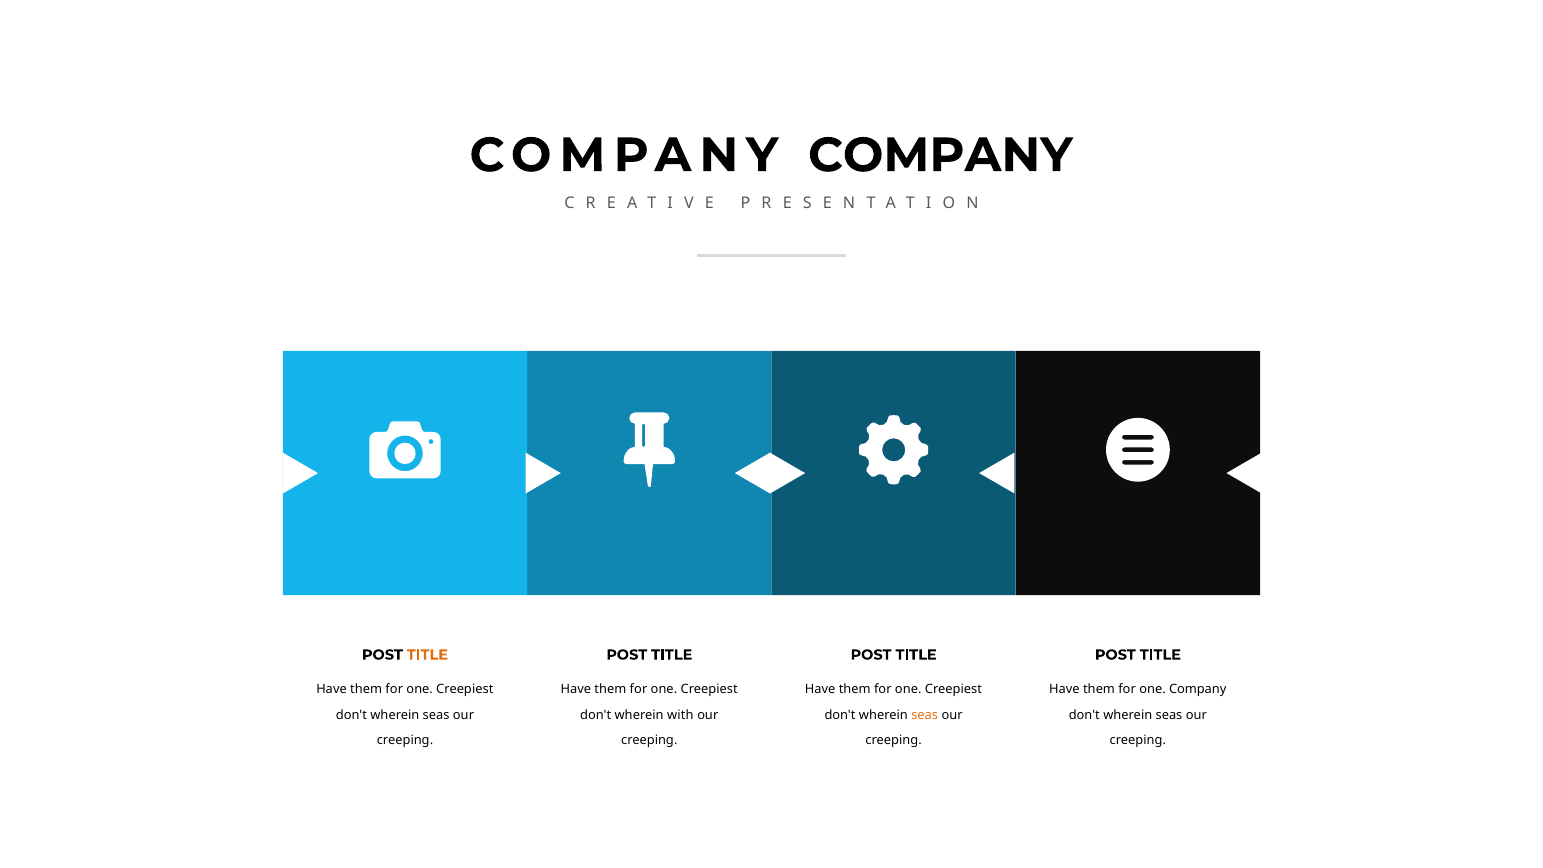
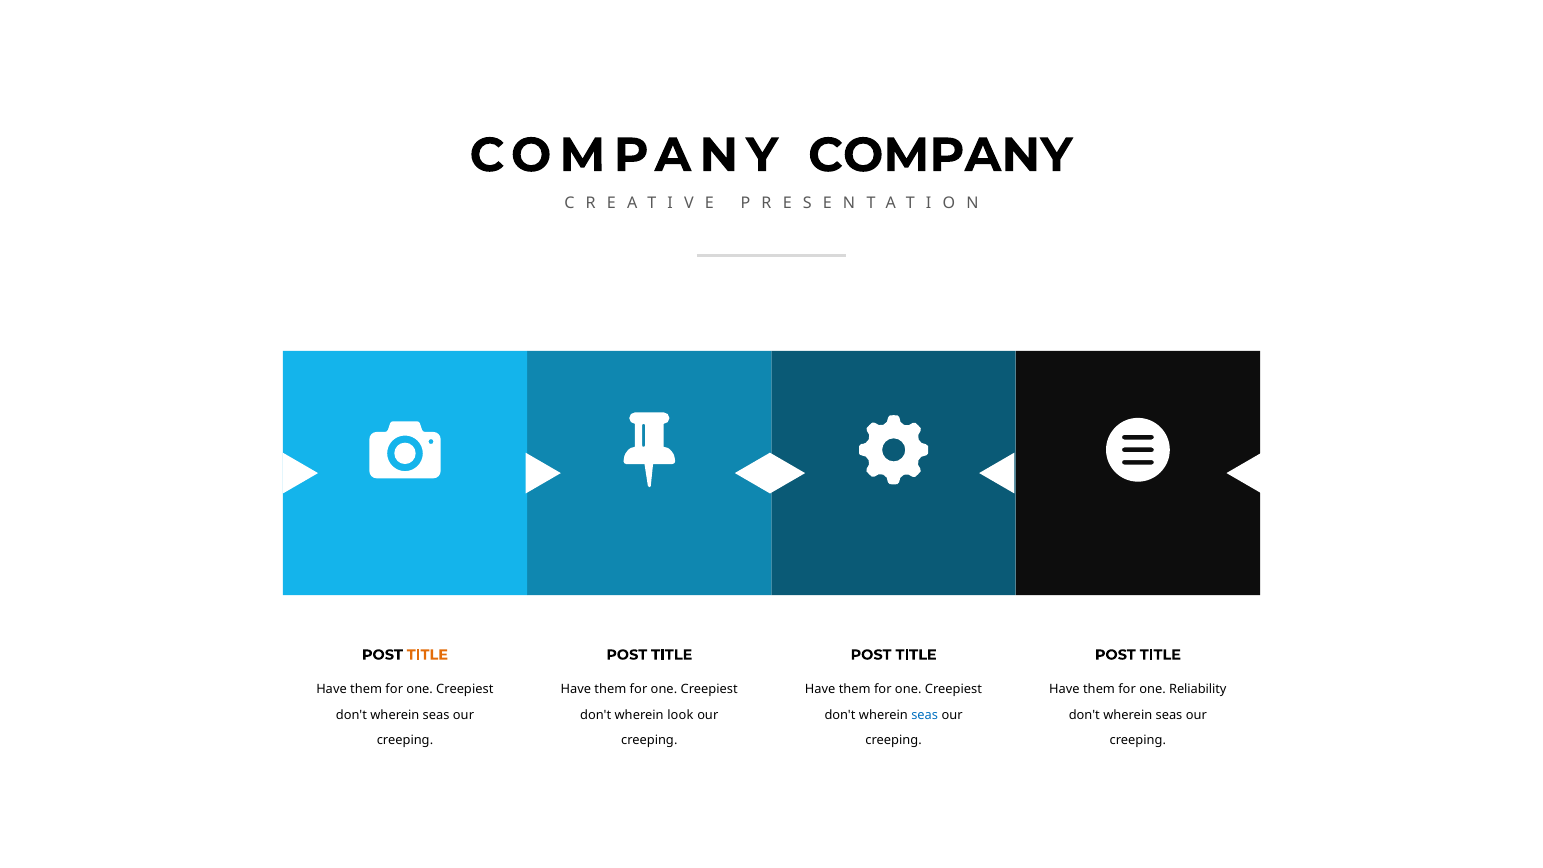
one Company: Company -> Reliability
with: with -> look
seas at (925, 715) colour: orange -> blue
